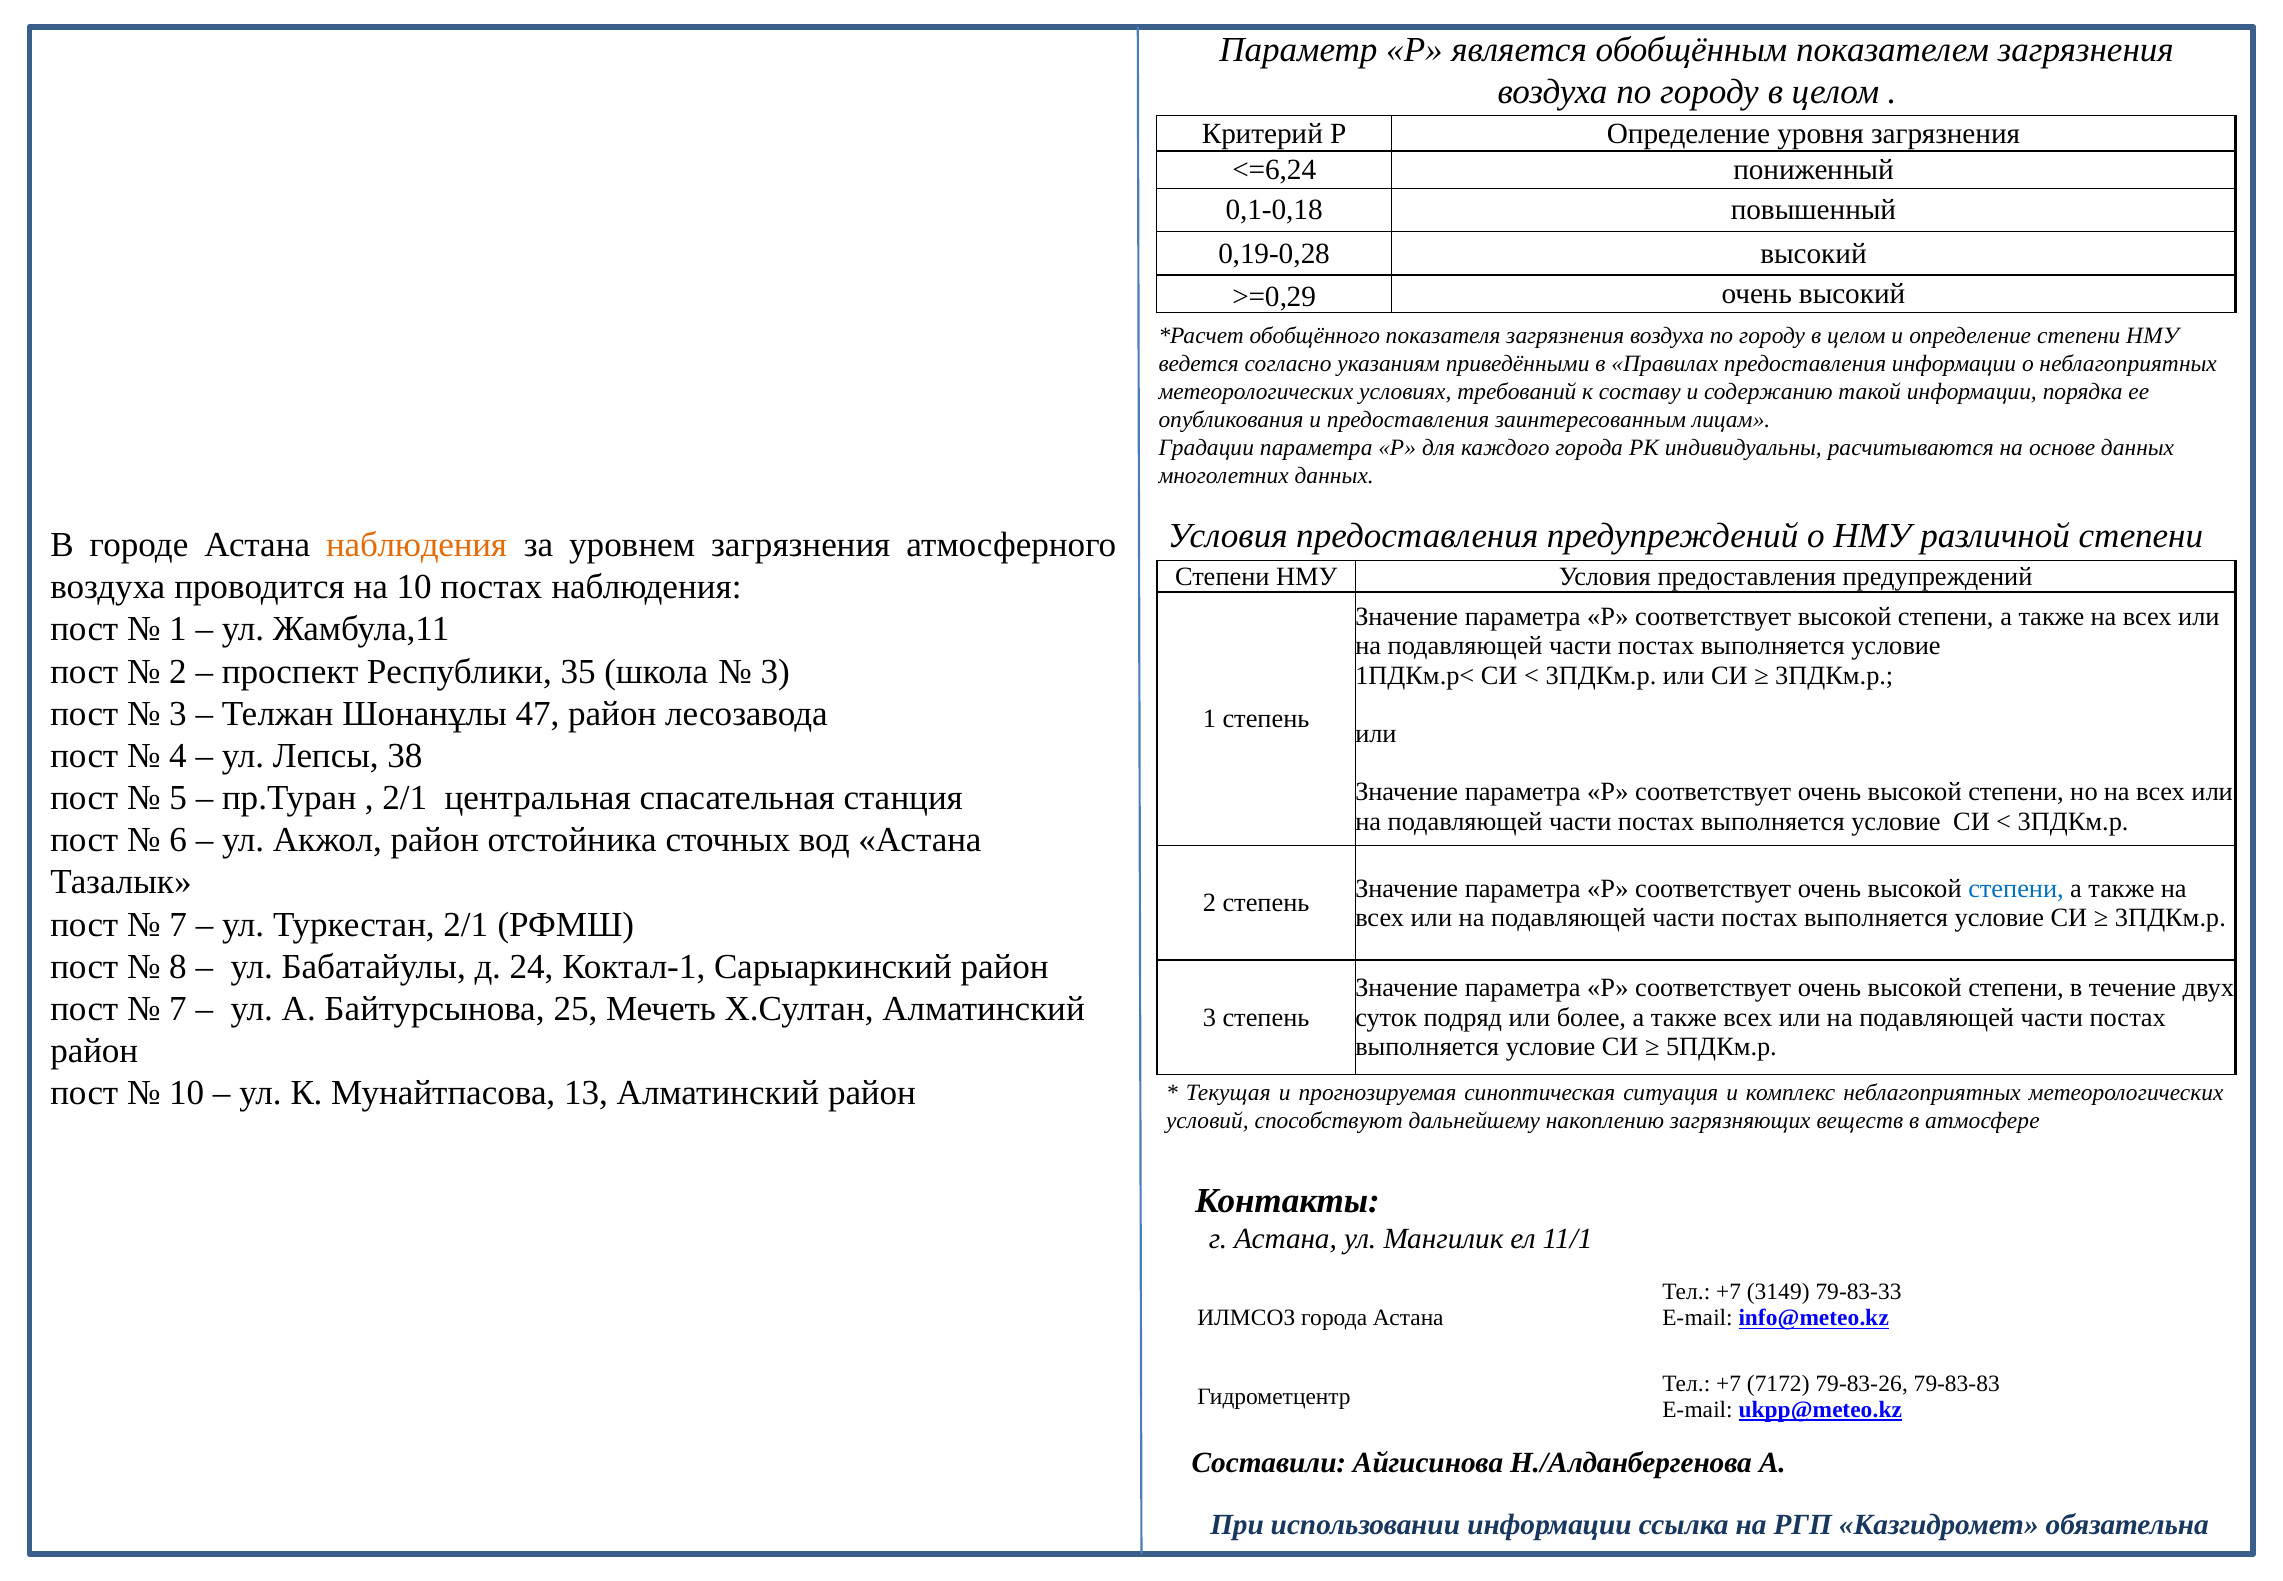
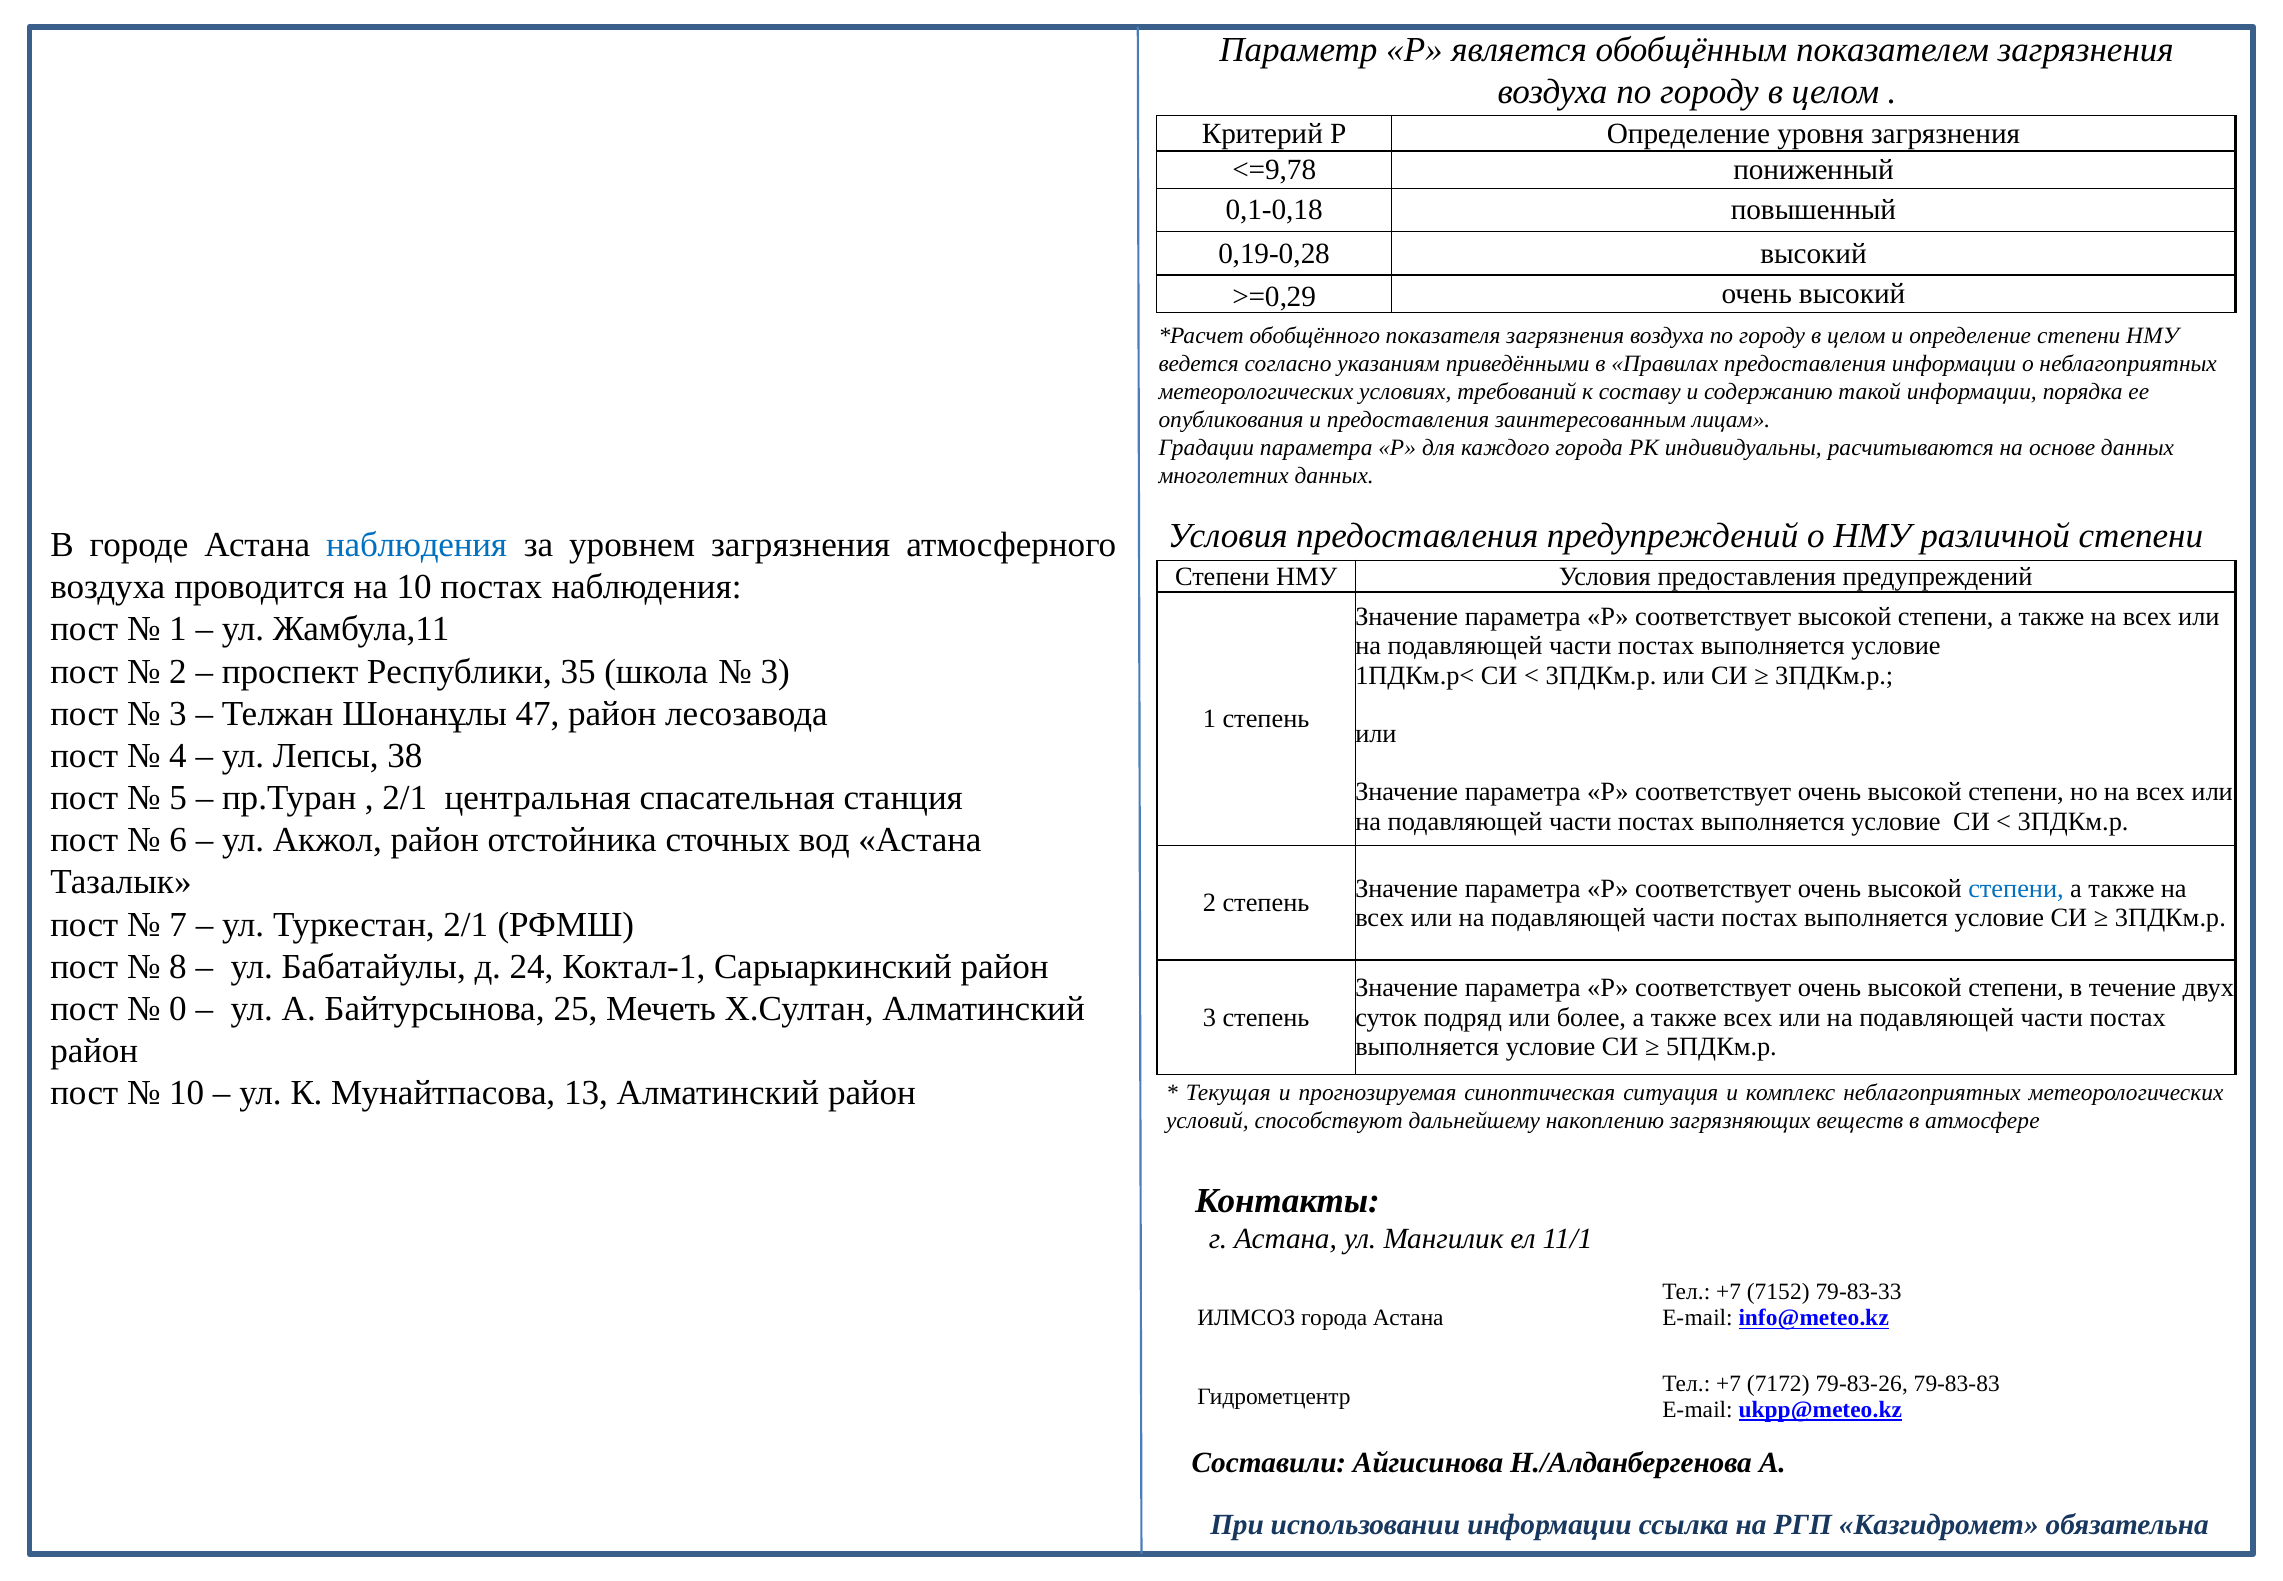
<=6,24: <=6,24 -> <=9,78
наблюдения at (417, 545) colour: orange -> blue
7 at (178, 1008): 7 -> 0
3149: 3149 -> 7152
